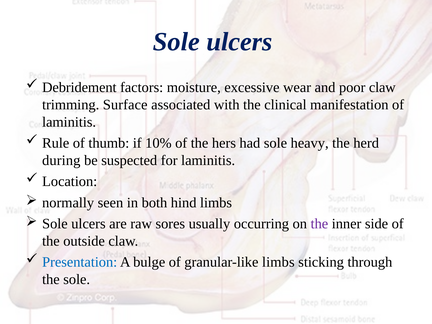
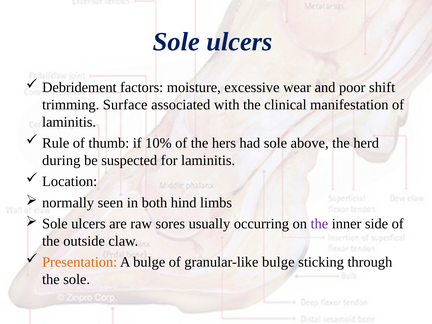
poor claw: claw -> shift
heavy: heavy -> above
Presentation colour: blue -> orange
granular-like limbs: limbs -> bulge
